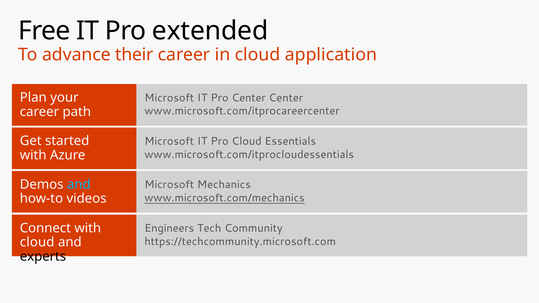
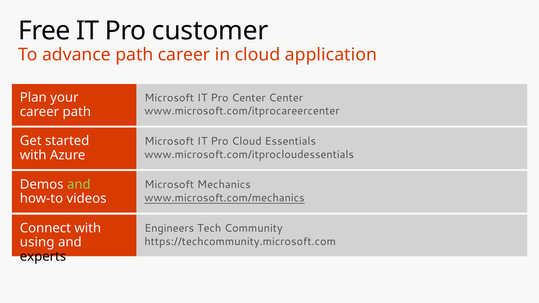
Pro extended: extended -> customer
their at (134, 55): their -> path
and at (79, 184) colour: light blue -> light green
cloud at (37, 242): cloud -> using
